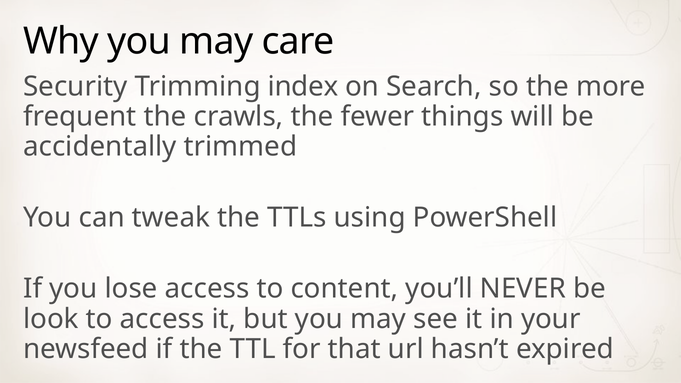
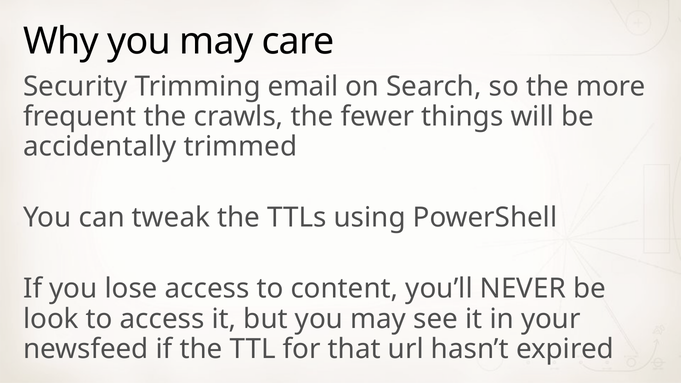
index: index -> email
